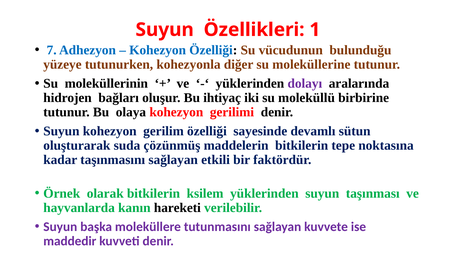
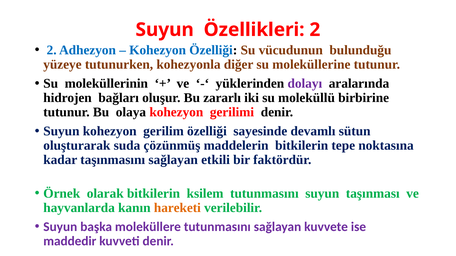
Özellikleri 1: 1 -> 2
7 at (52, 50): 7 -> 2
ihtiyaç: ihtiyaç -> zararlı
ksilem yüklerinden: yüklerinden -> tutunmasını
hareketi colour: black -> orange
